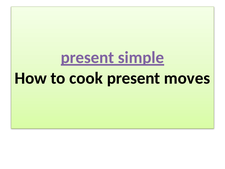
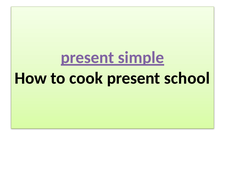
moves: moves -> school
